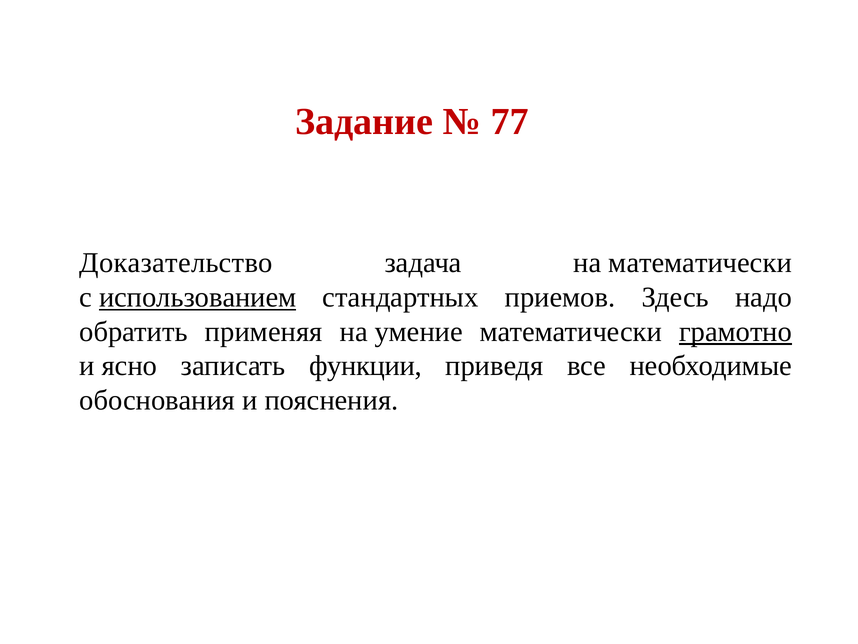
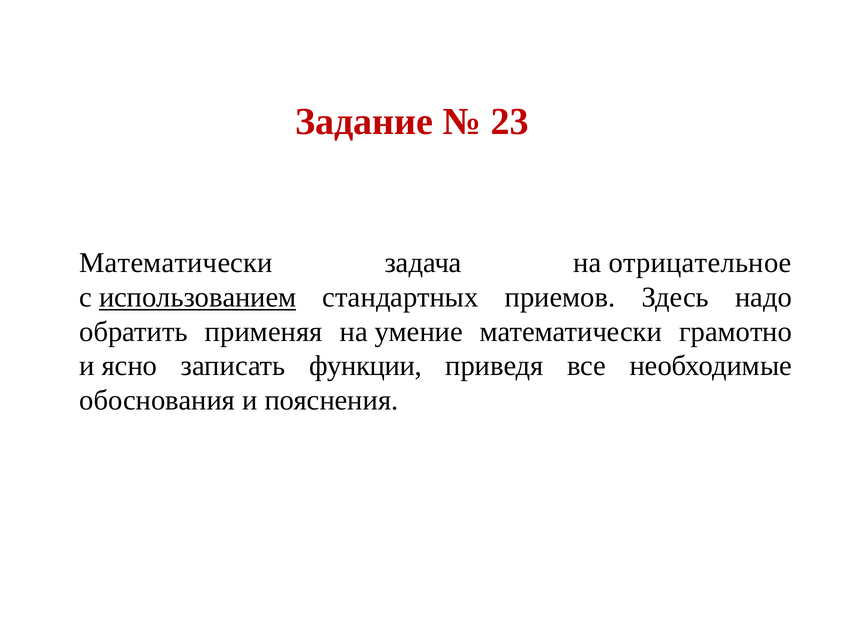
77: 77 -> 23
Доказательство at (176, 263): Доказательство -> Математически
на математически: математически -> отрицательное
грамотно underline: present -> none
